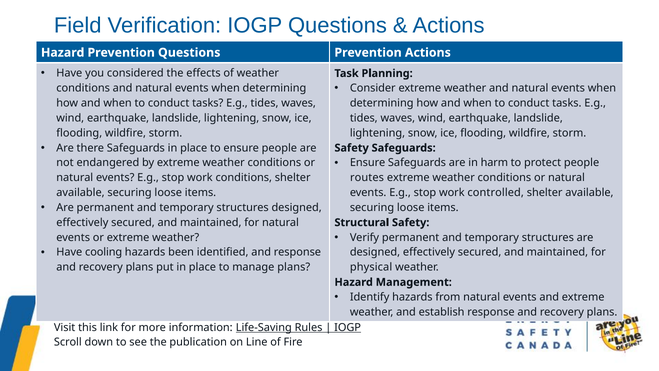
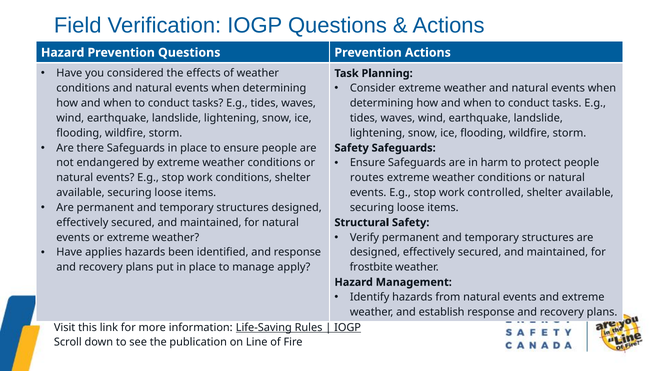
cooling: cooling -> applies
manage plans: plans -> apply
physical: physical -> frostbite
